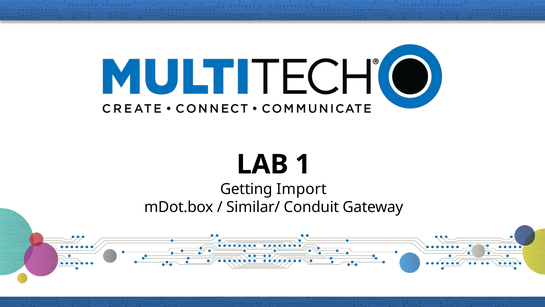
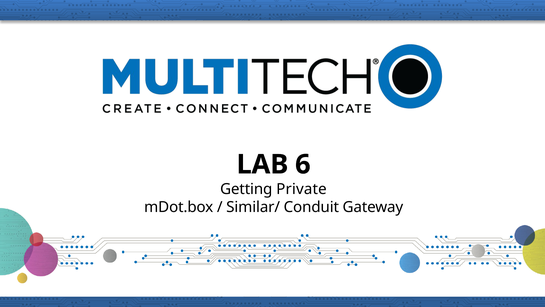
1: 1 -> 6
Import: Import -> Private
